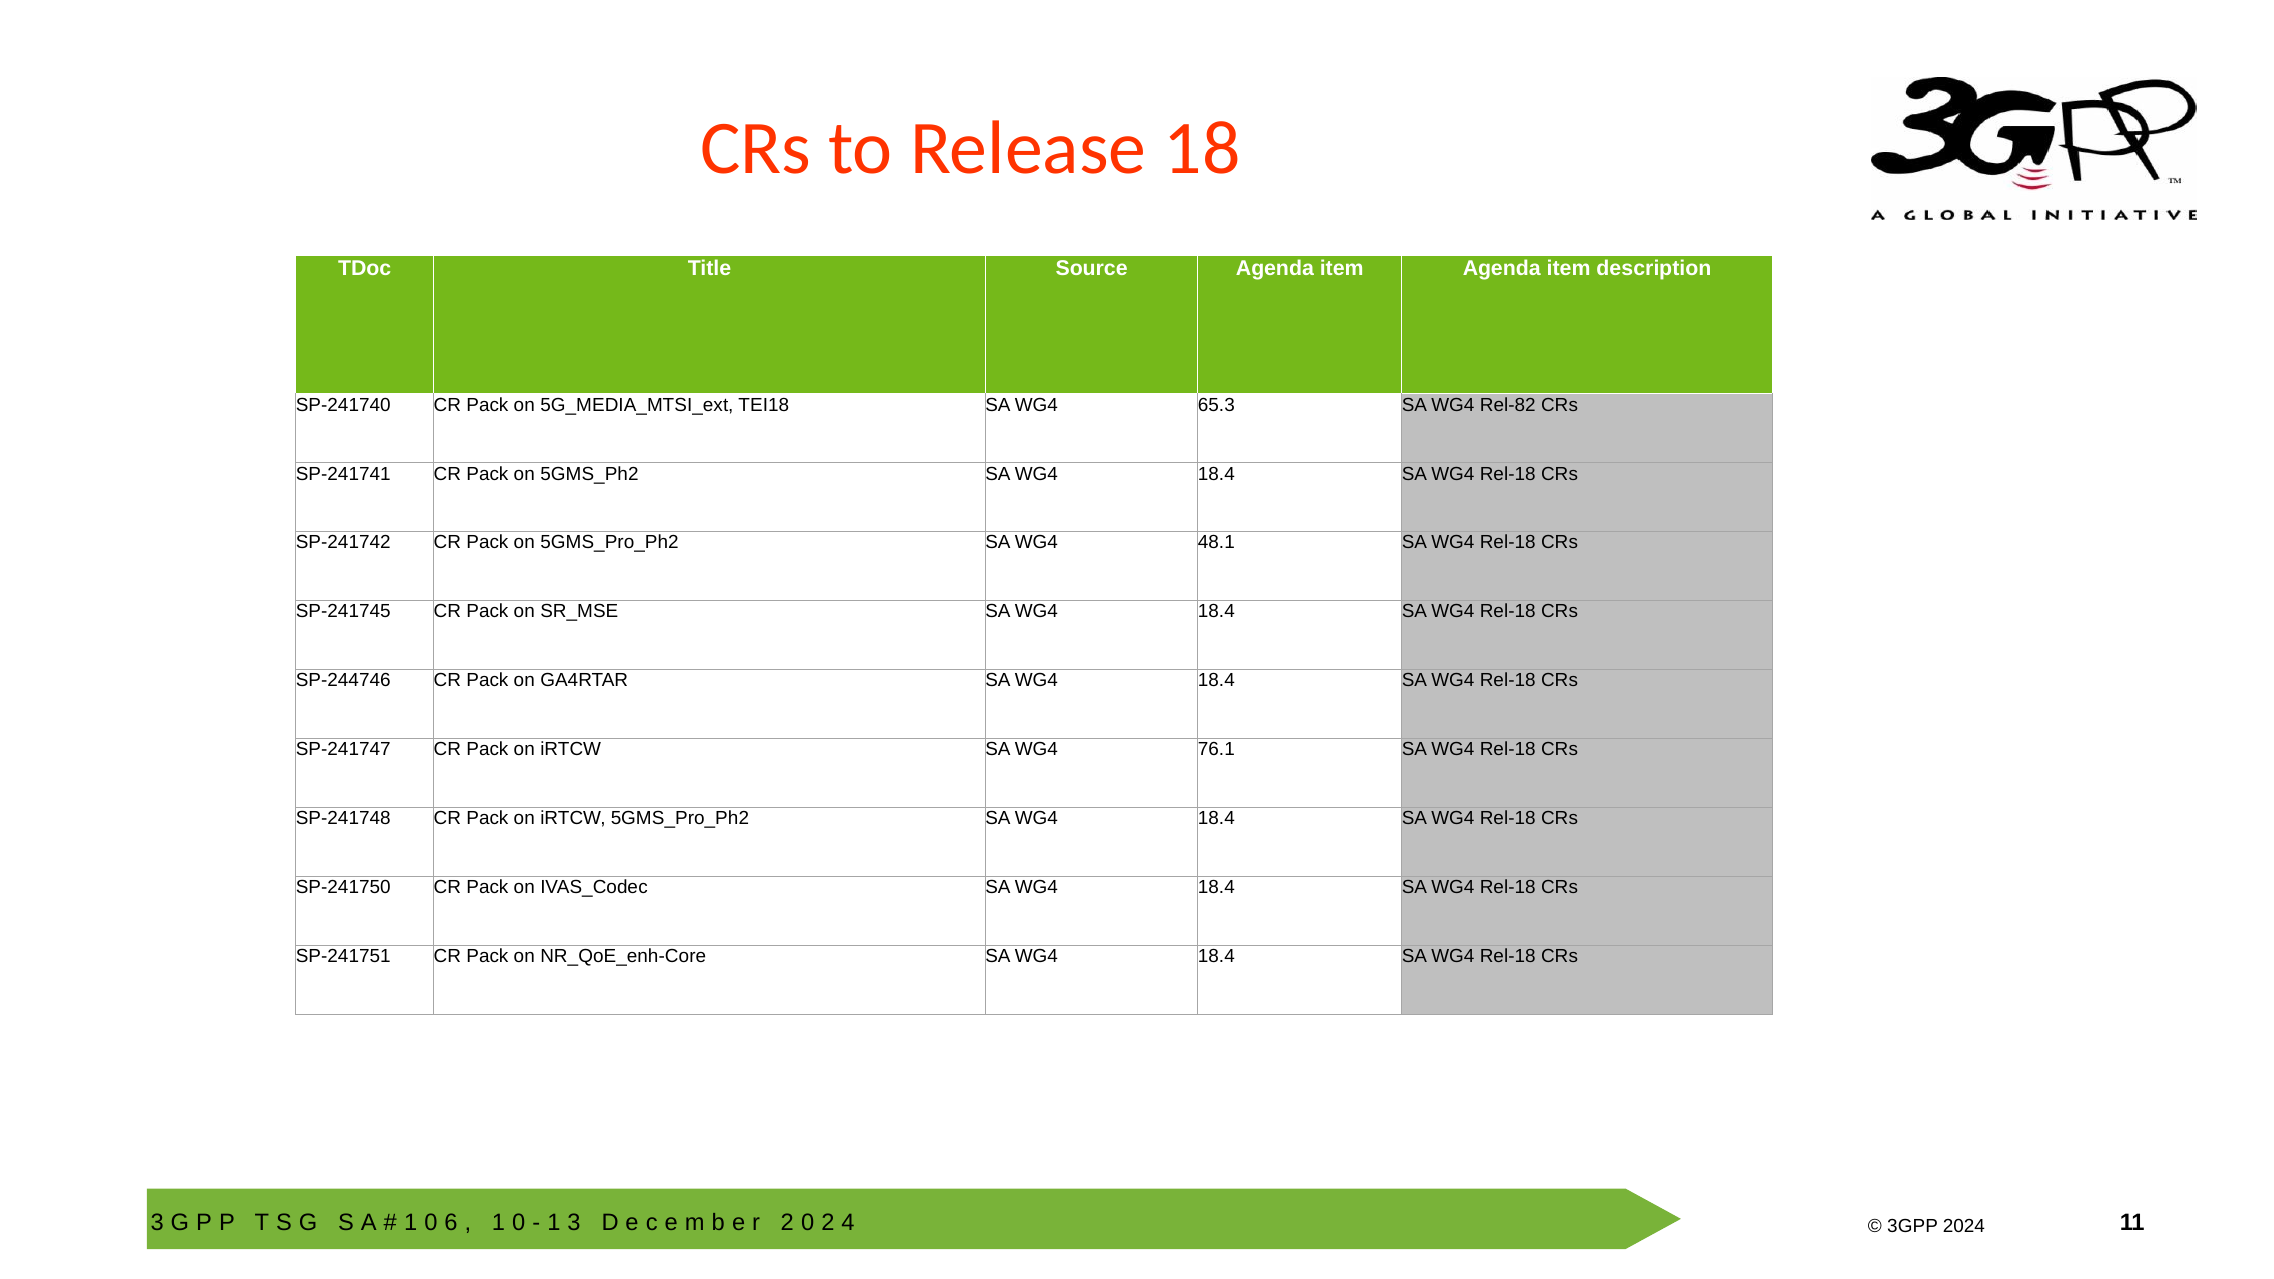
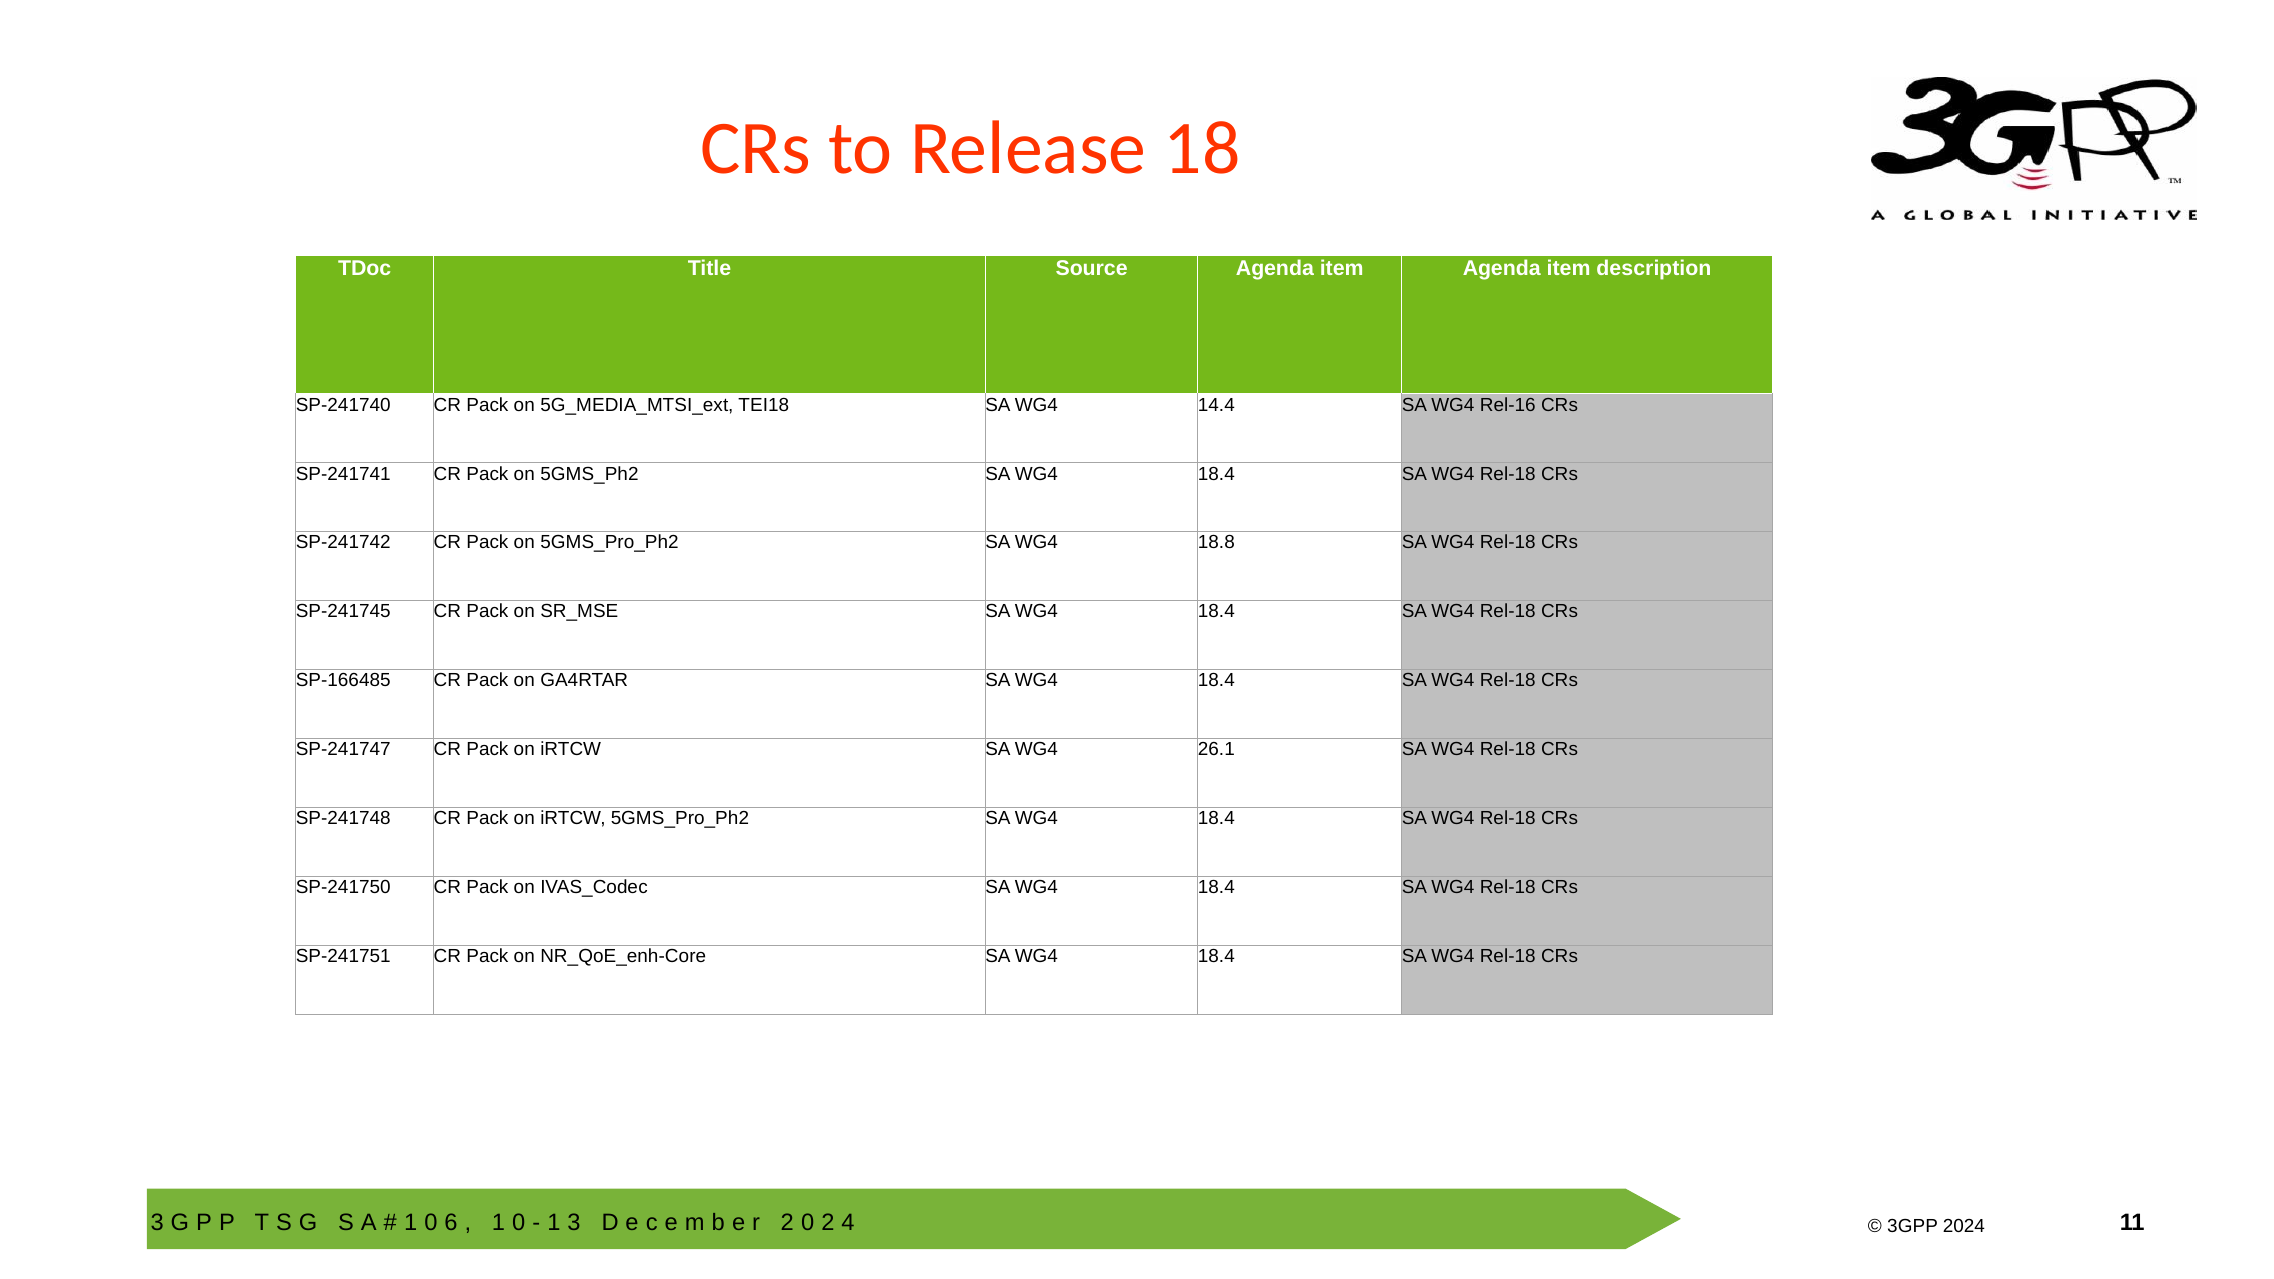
65.3: 65.3 -> 14.4
Rel-82: Rel-82 -> Rel-16
48.1: 48.1 -> 18.8
SP-244746: SP-244746 -> SP-166485
76.1: 76.1 -> 26.1
